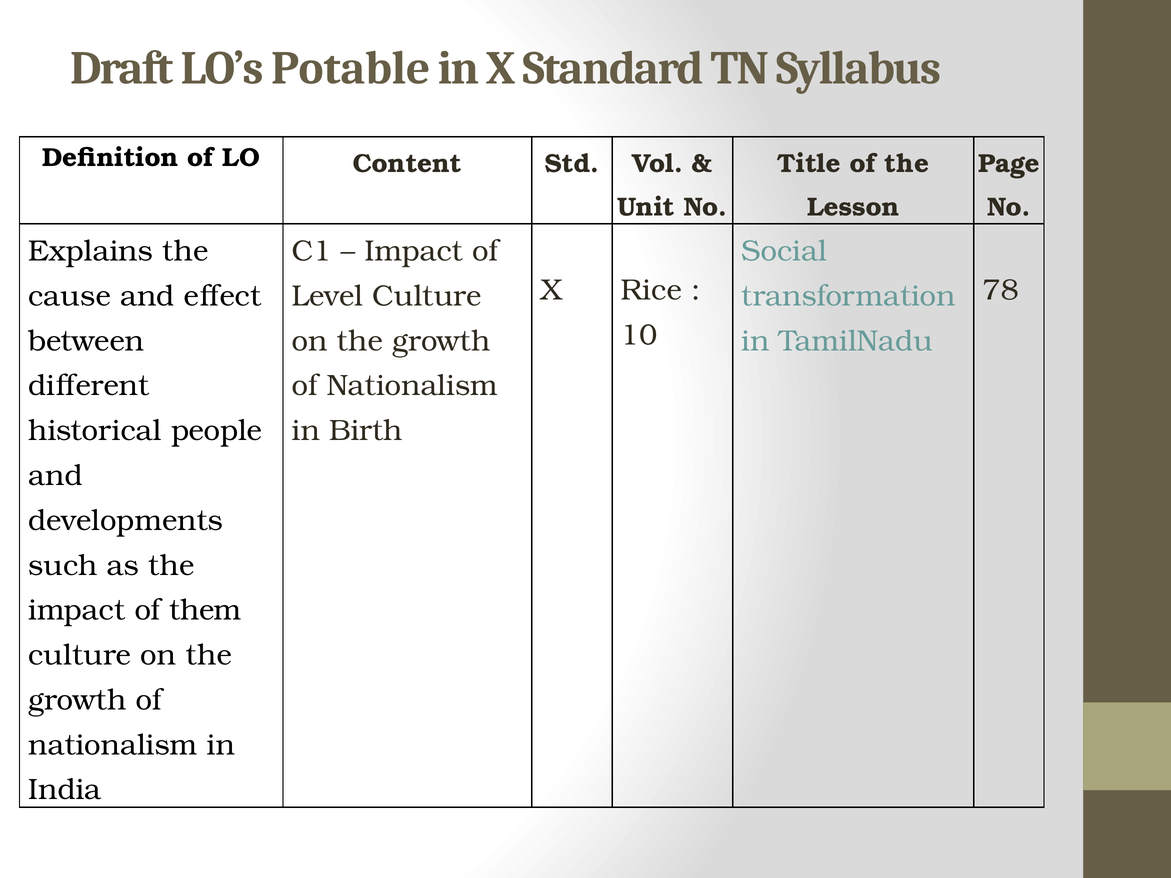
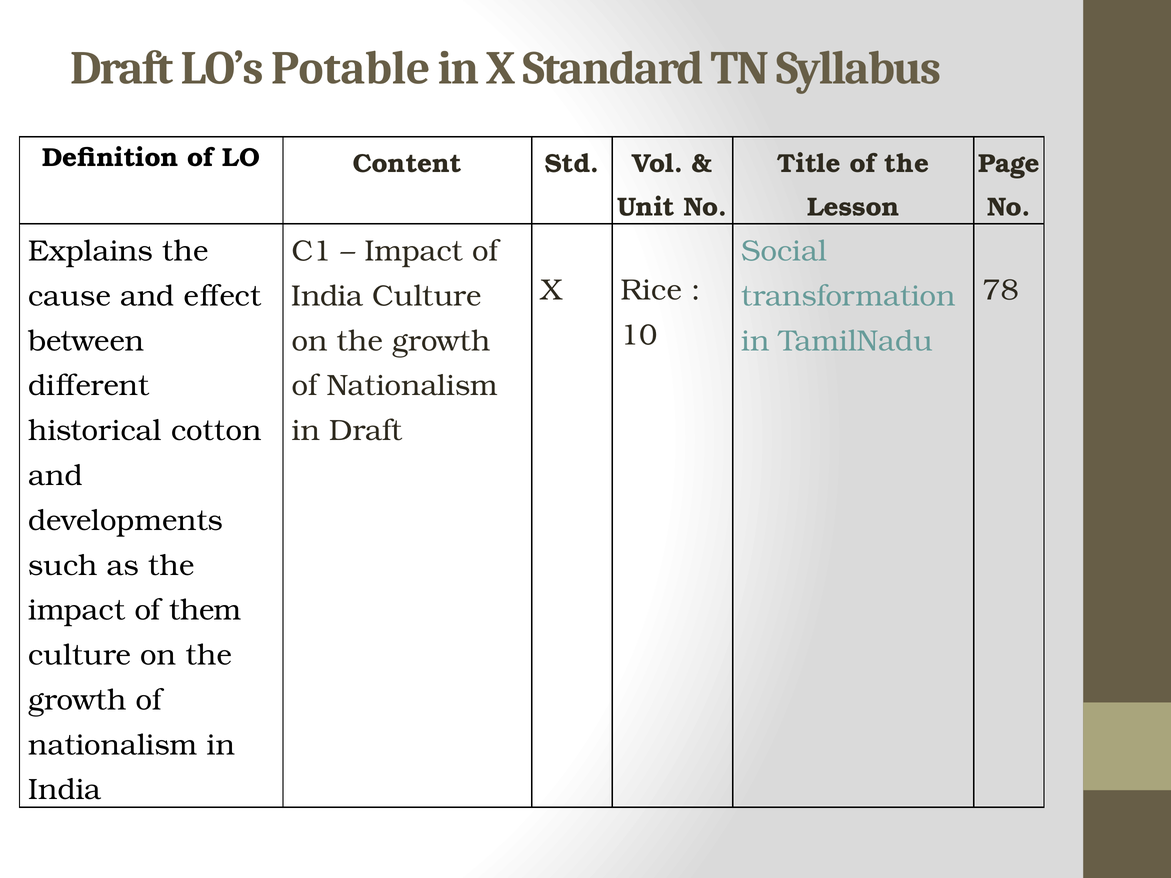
Level at (327, 296): Level -> India
people: people -> cotton
in Birth: Birth -> Draft
